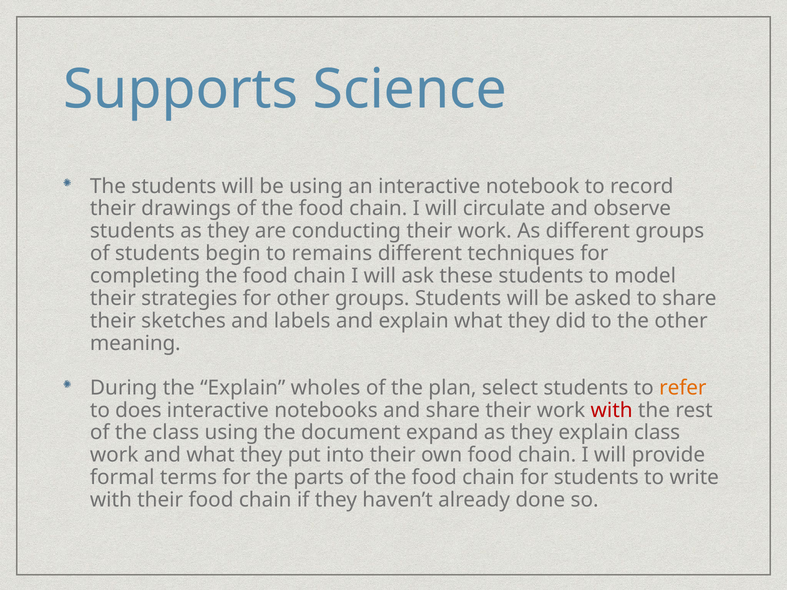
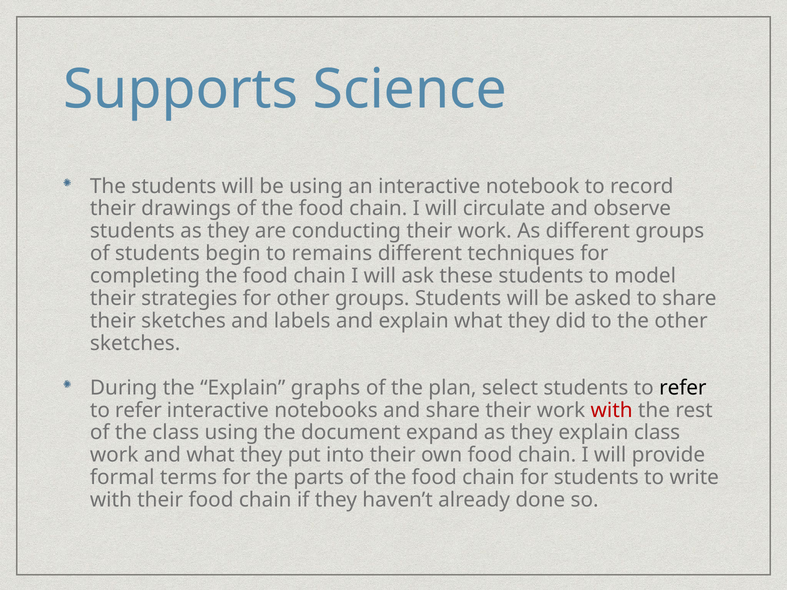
meaning at (135, 343): meaning -> sketches
wholes: wholes -> graphs
refer at (683, 388) colour: orange -> black
does at (138, 410): does -> refer
